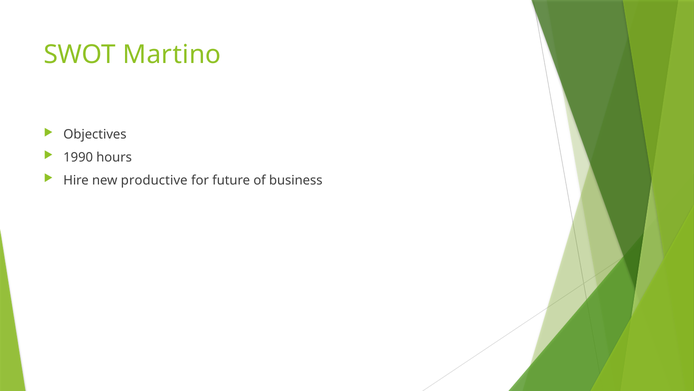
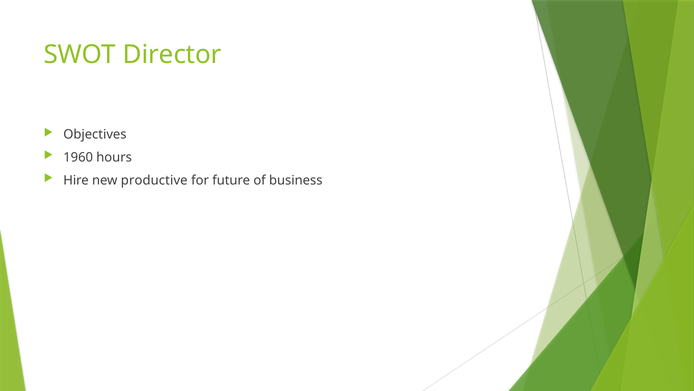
Martino: Martino -> Director
1990: 1990 -> 1960
